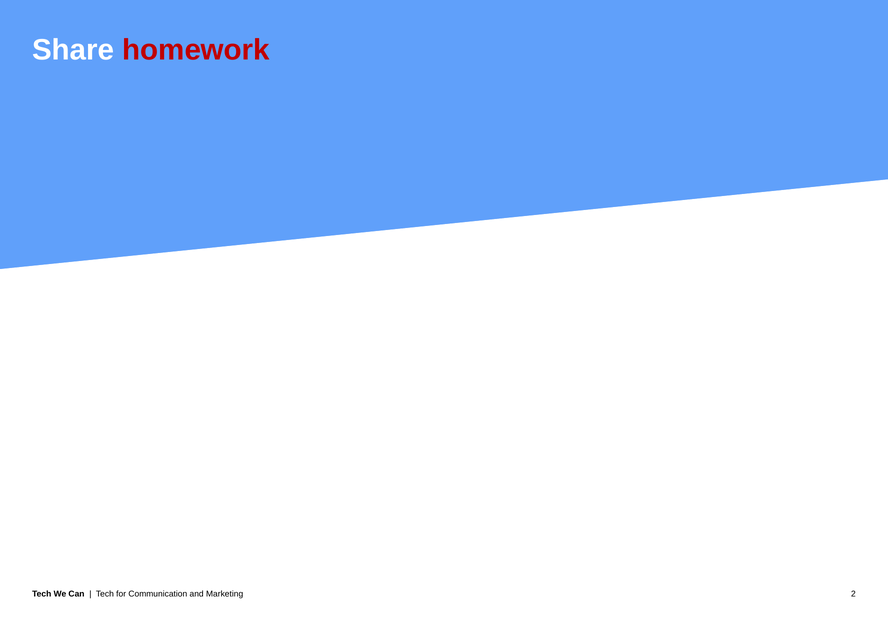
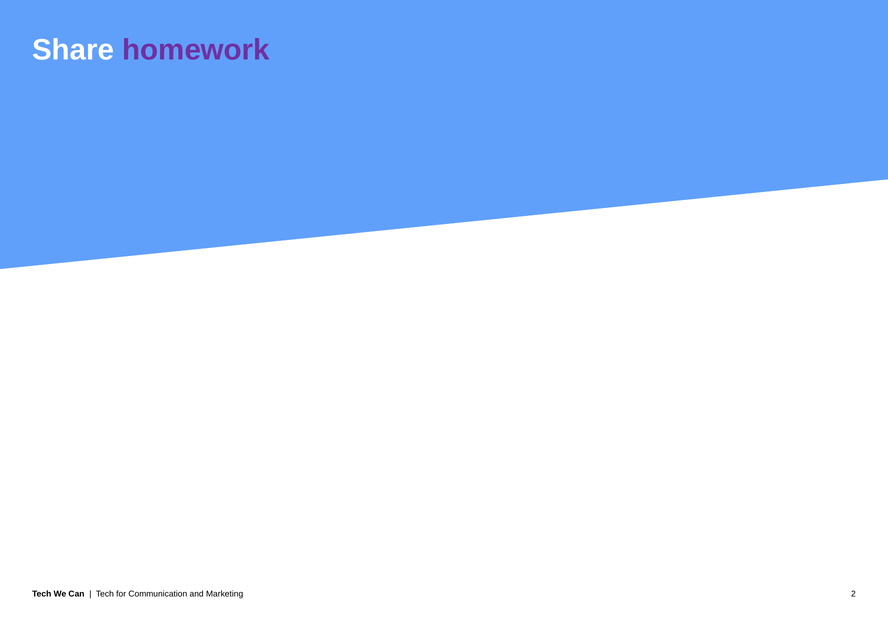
homework colour: red -> purple
